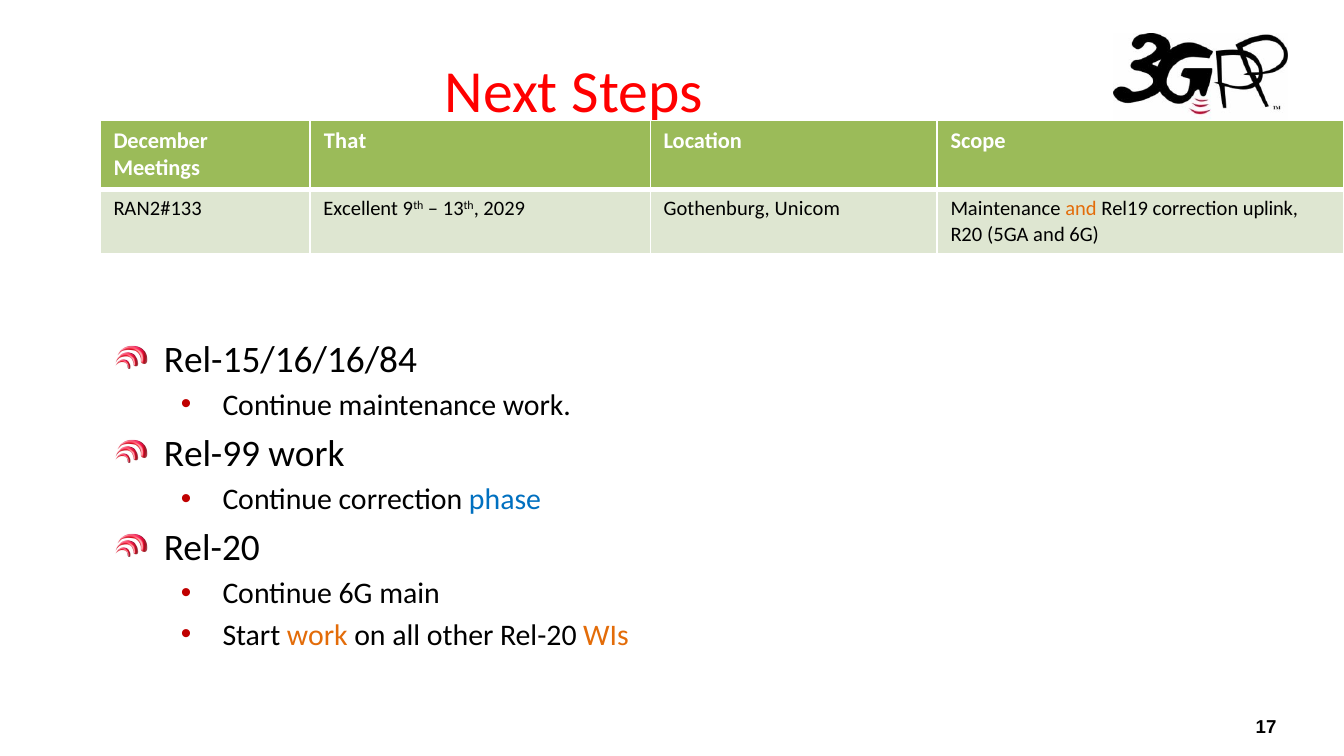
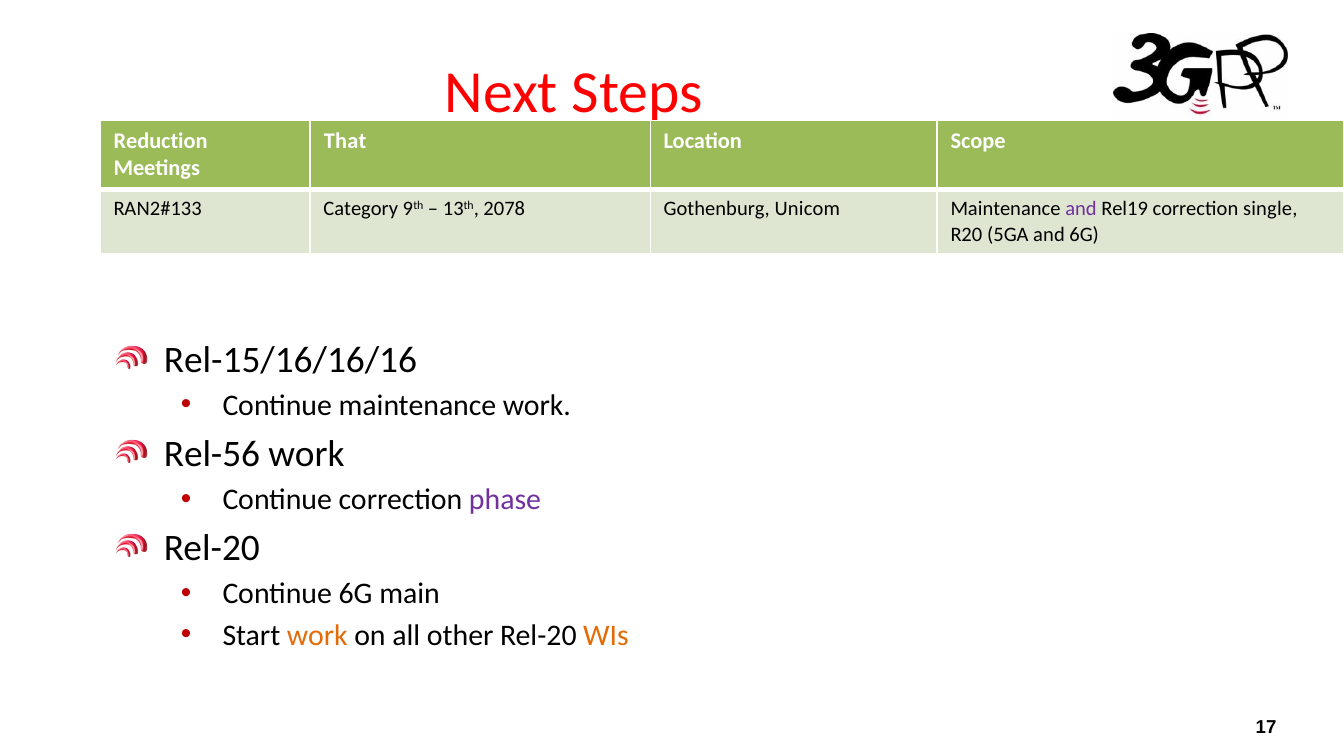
December: December -> Reduction
Excellent: Excellent -> Category
2029: 2029 -> 2078
and at (1081, 209) colour: orange -> purple
uplink: uplink -> single
Rel-15/16/16/84: Rel-15/16/16/84 -> Rel-15/16/16/16
Rel-99: Rel-99 -> Rel-56
phase colour: blue -> purple
